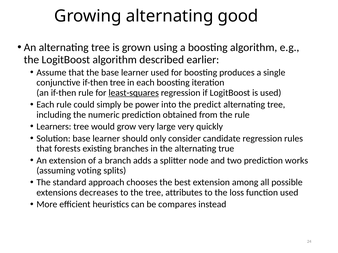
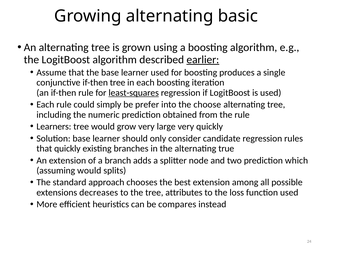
good: good -> basic
earlier underline: none -> present
power: power -> prefer
predict: predict -> choose
that forests: forests -> quickly
works: works -> which
assuming voting: voting -> would
